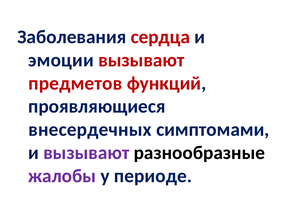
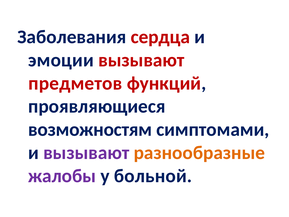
внесердечных: внесердечных -> возможностям
разнообразные colour: black -> orange
периоде: периоде -> больной
